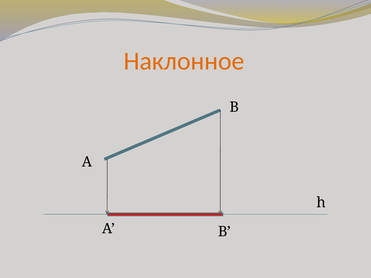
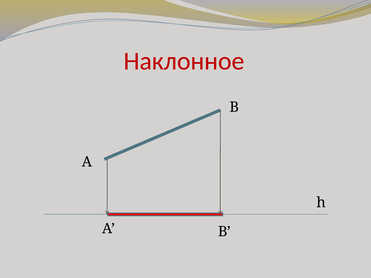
Наклонное colour: orange -> red
